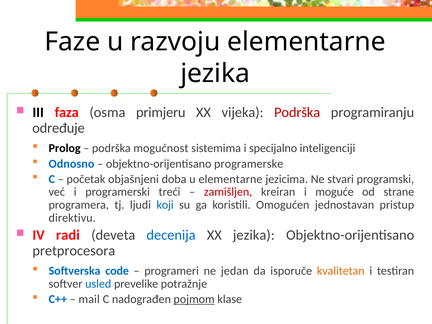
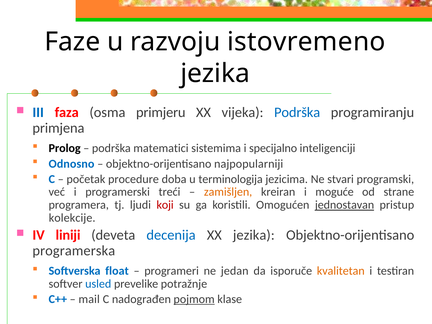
razvoju elementarne: elementarne -> istovremeno
III colour: black -> blue
Podrška at (297, 113) colour: red -> blue
određuje: određuje -> primjena
mogućnost: mogućnost -> matematici
programerske: programerske -> najpopularniji
objašnjeni: objašnjeni -> procedure
u elementarne: elementarne -> terminologija
zamišljen colour: red -> orange
koji colour: blue -> red
jednostavan underline: none -> present
direktivu: direktivu -> kolekcije
radi: radi -> liniji
pretprocesora: pretprocesora -> programerska
code: code -> float
